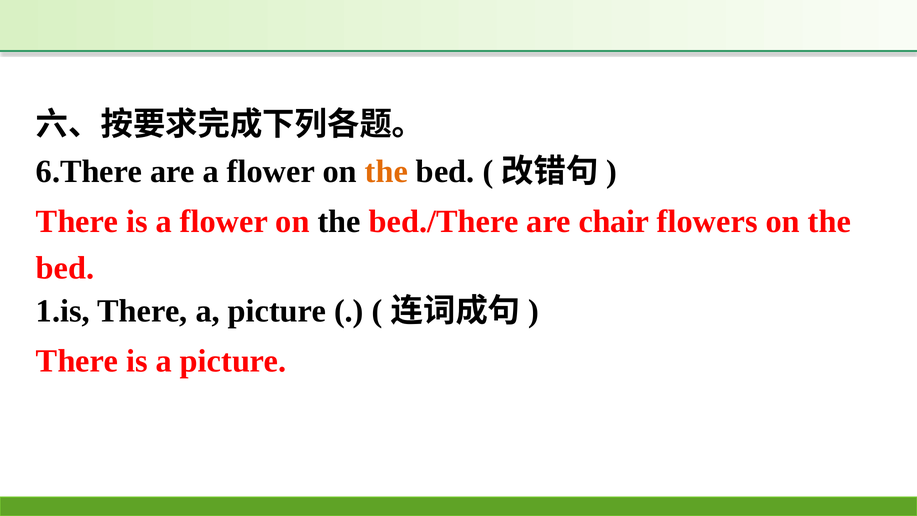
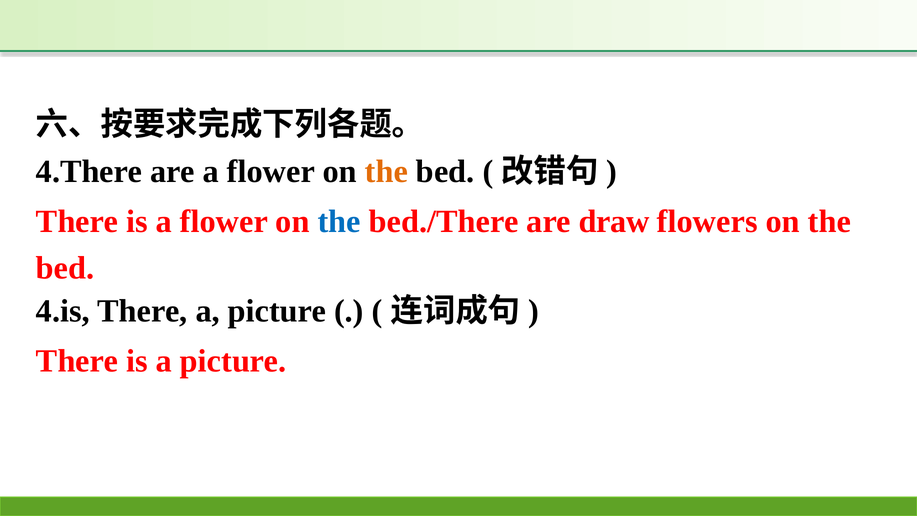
6.There: 6.There -> 4.There
the at (339, 221) colour: black -> blue
chair: chair -> draw
1.is: 1.is -> 4.is
